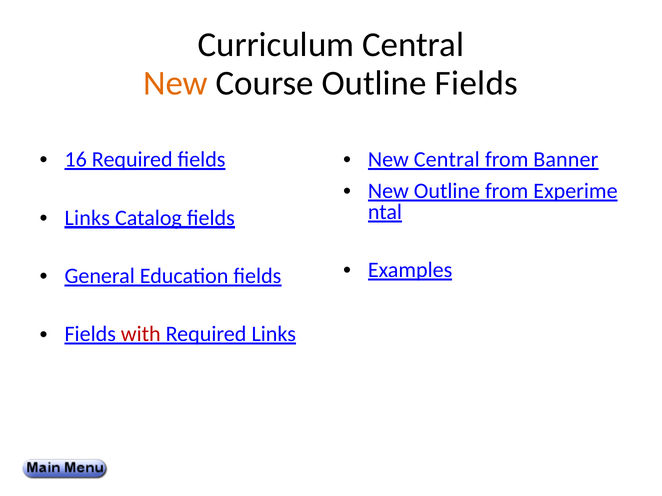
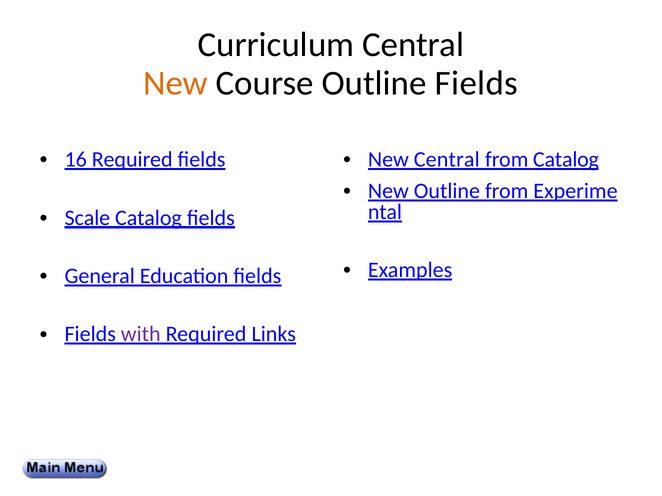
from Banner: Banner -> Catalog
Links at (87, 218): Links -> Scale
with colour: red -> purple
